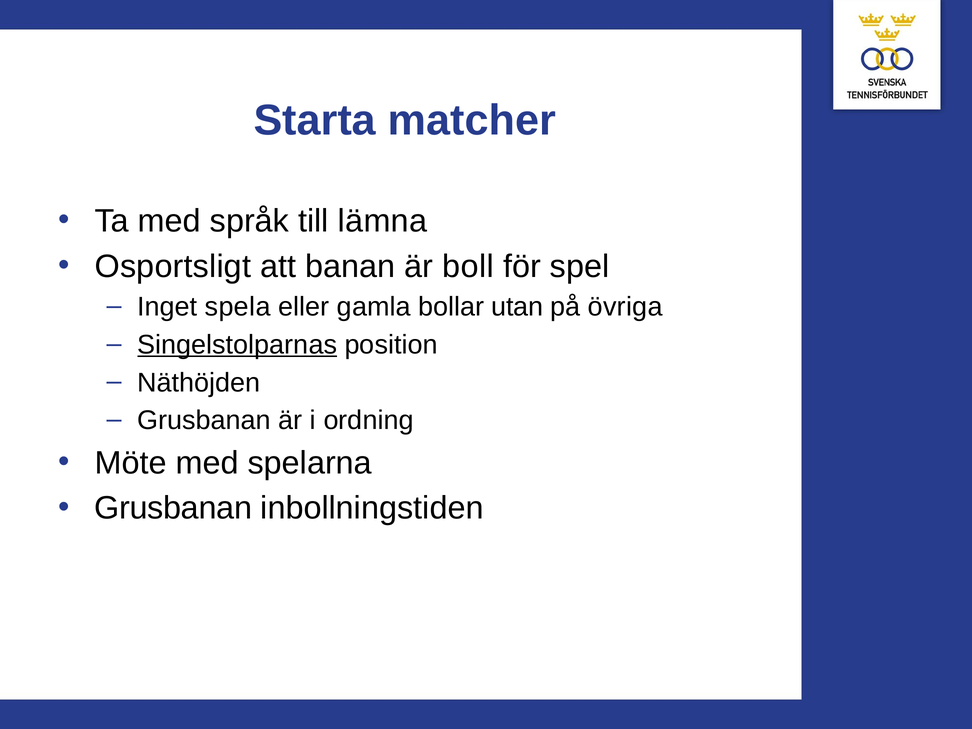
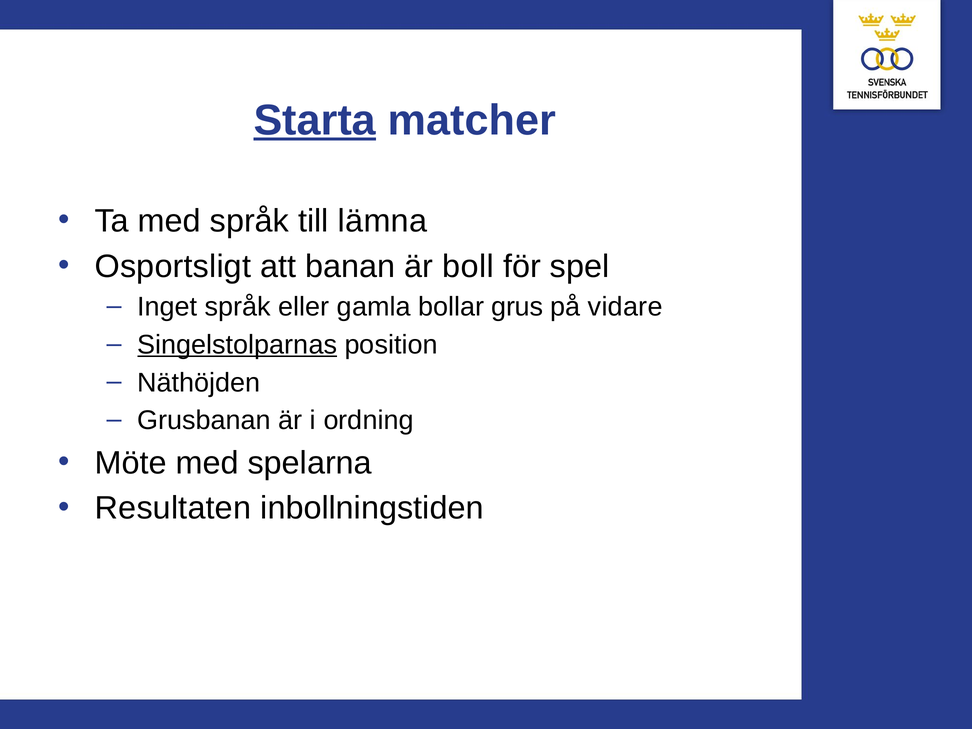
Starta underline: none -> present
Inget spela: spela -> språk
utan: utan -> grus
övriga: övriga -> vidare
Grusbanan at (173, 508): Grusbanan -> Resultaten
